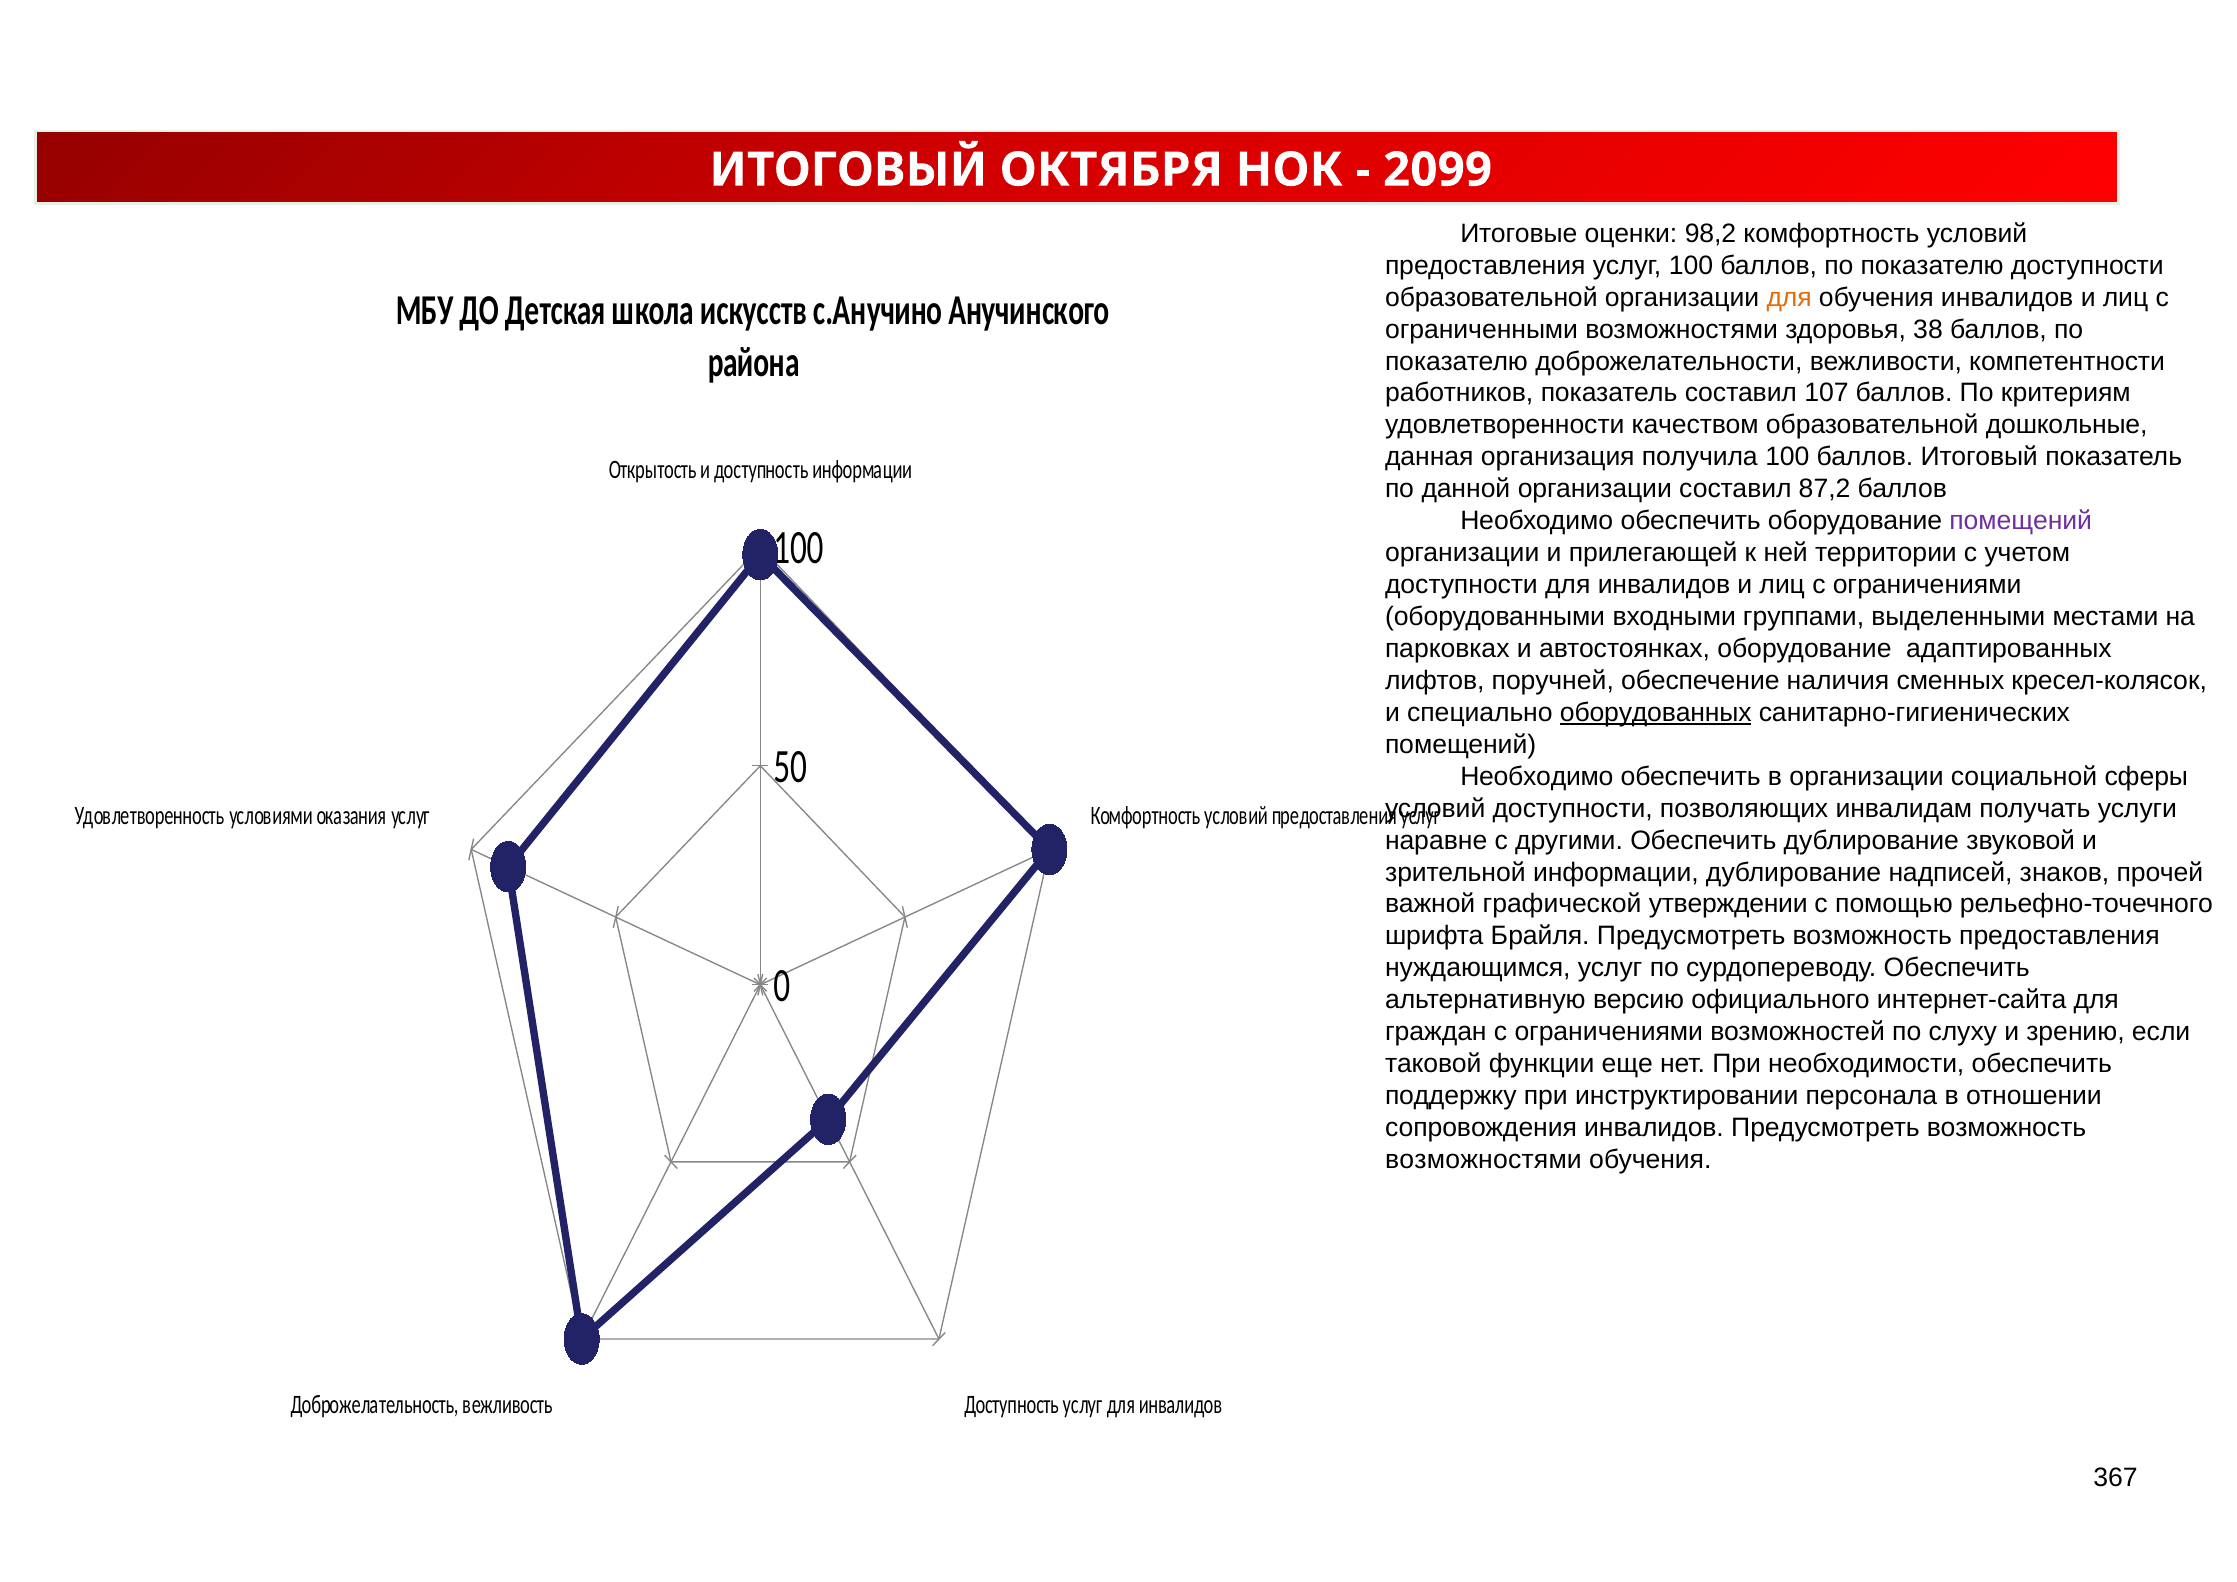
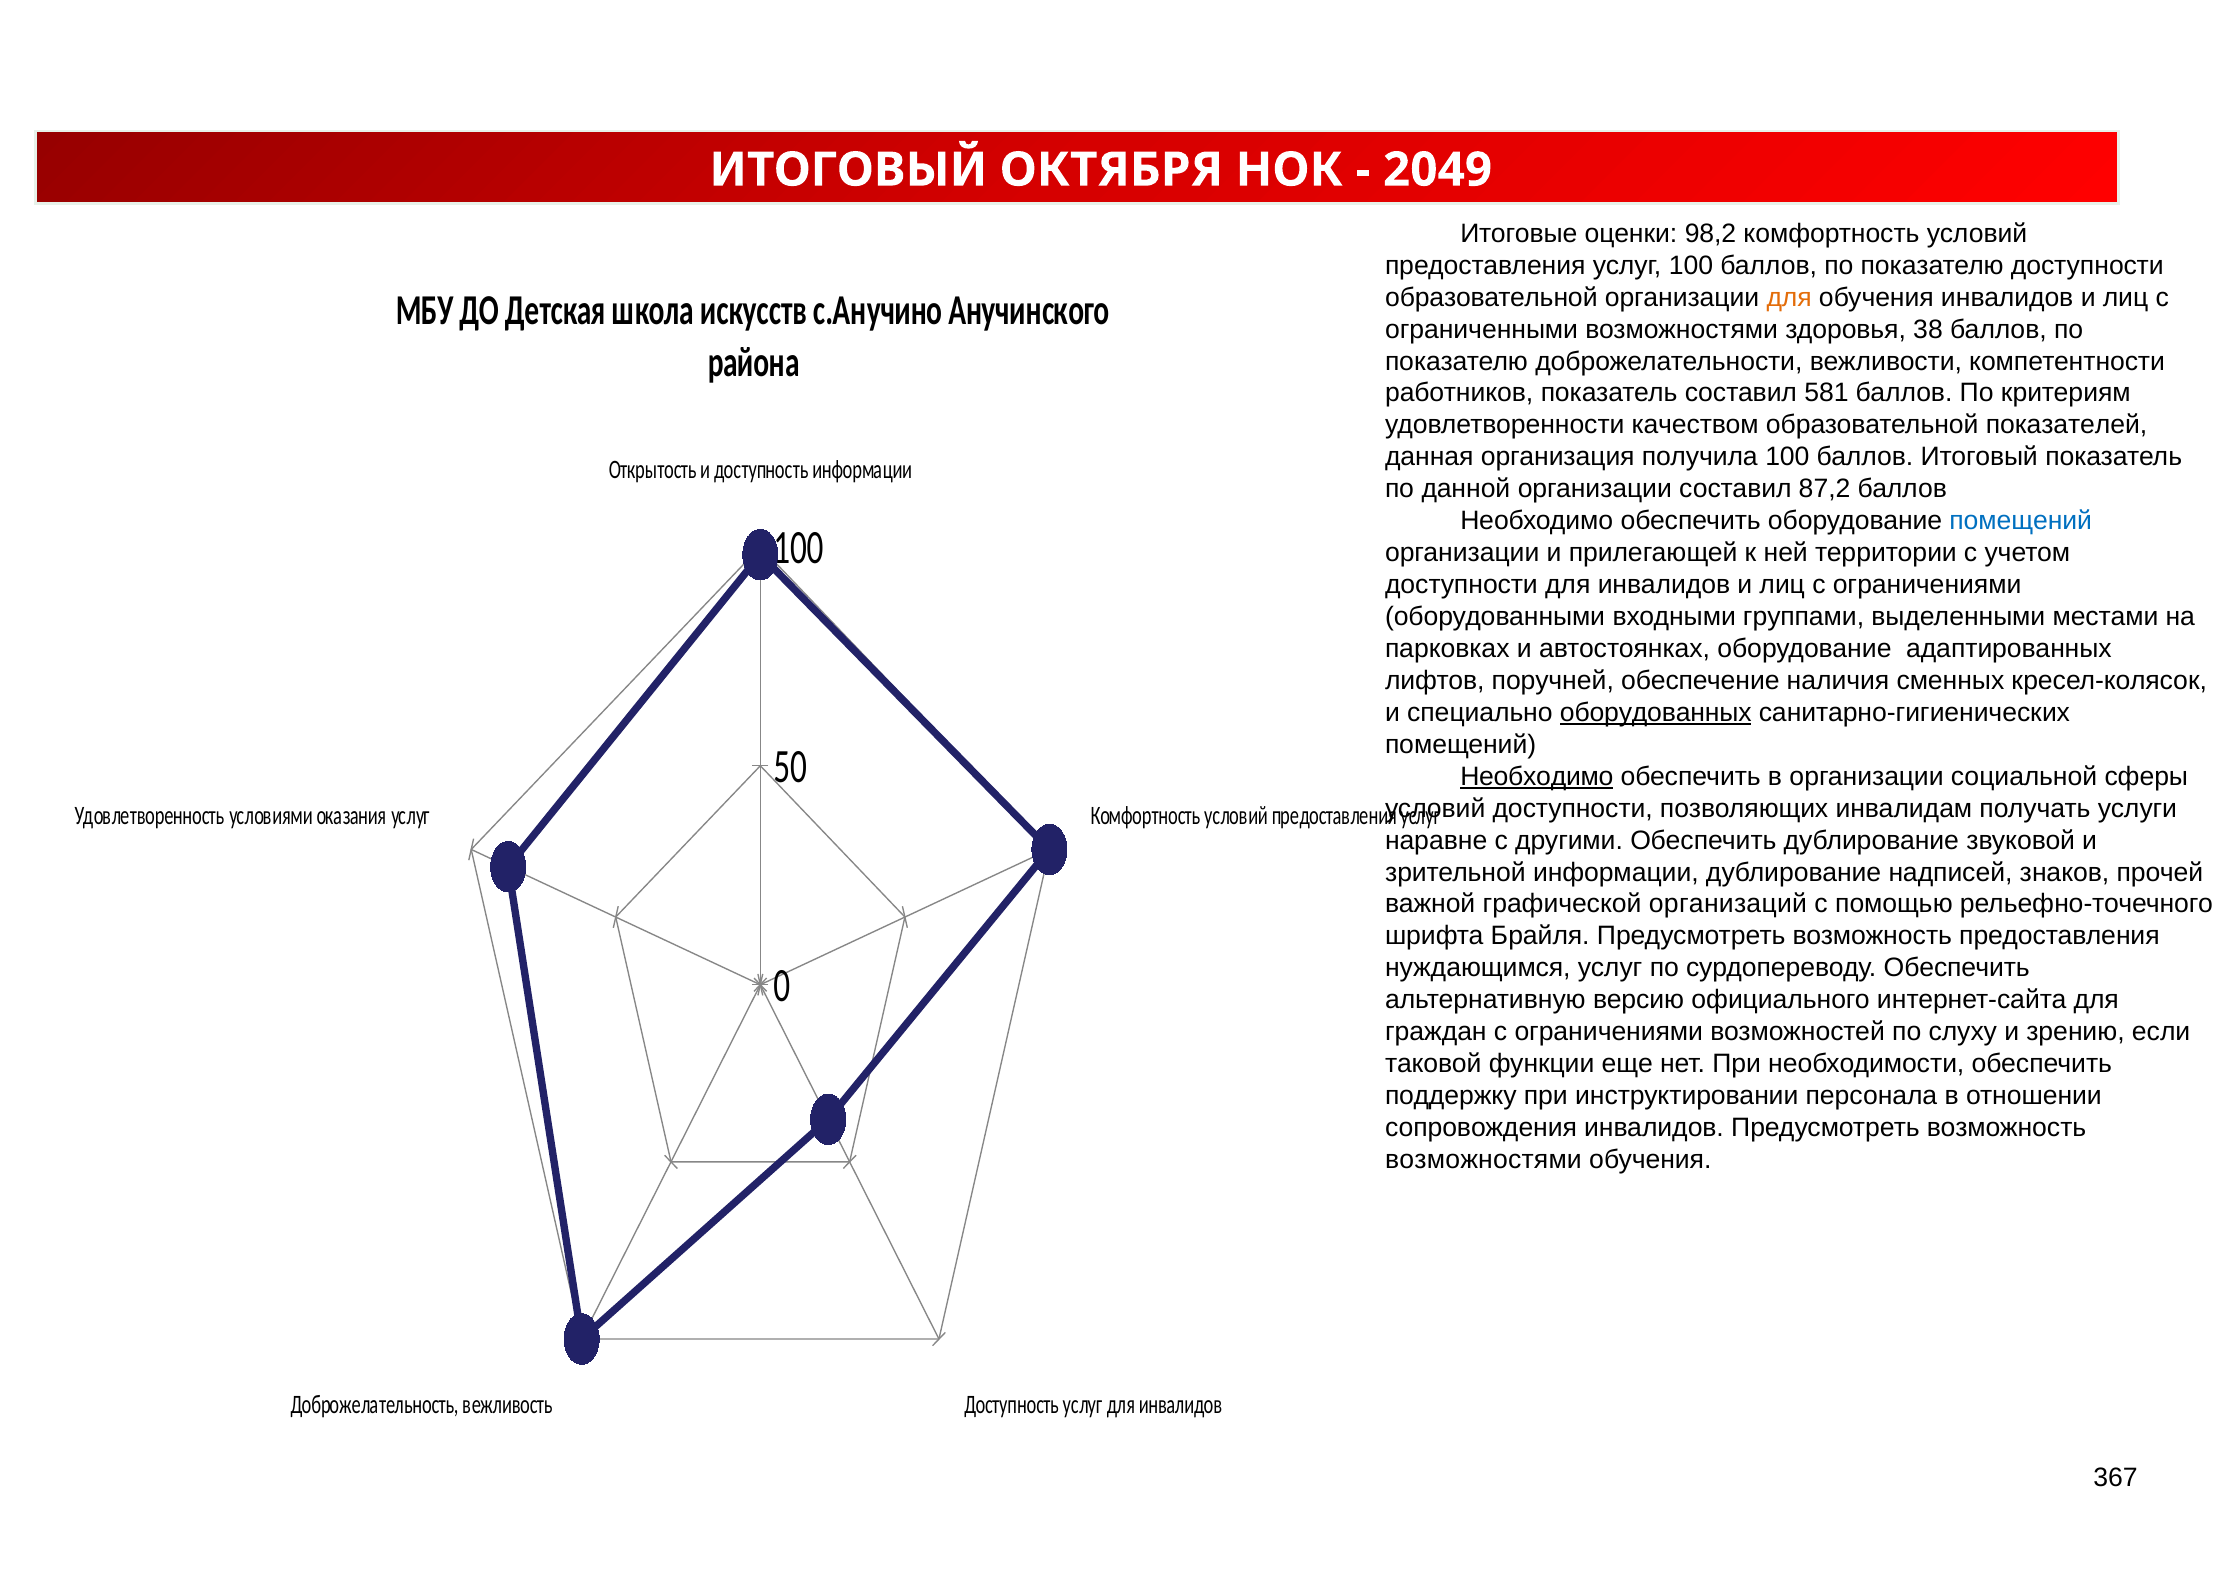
2099: 2099 -> 2049
107: 107 -> 581
дошкольные: дошкольные -> показателей
помещений at (2021, 521) colour: purple -> blue
Необходимо at (1537, 776) underline: none -> present
утверждении: утверждении -> организаций
